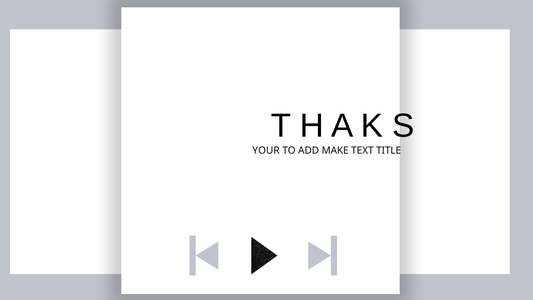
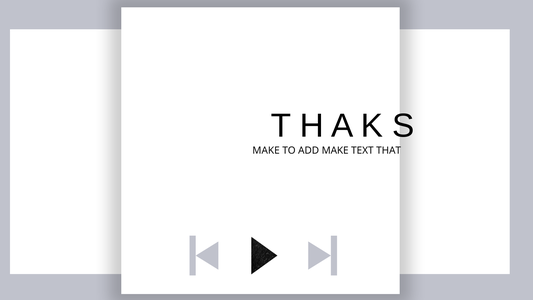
YOUR at (266, 150): YOUR -> MAKE
TITLE: TITLE -> THAT
